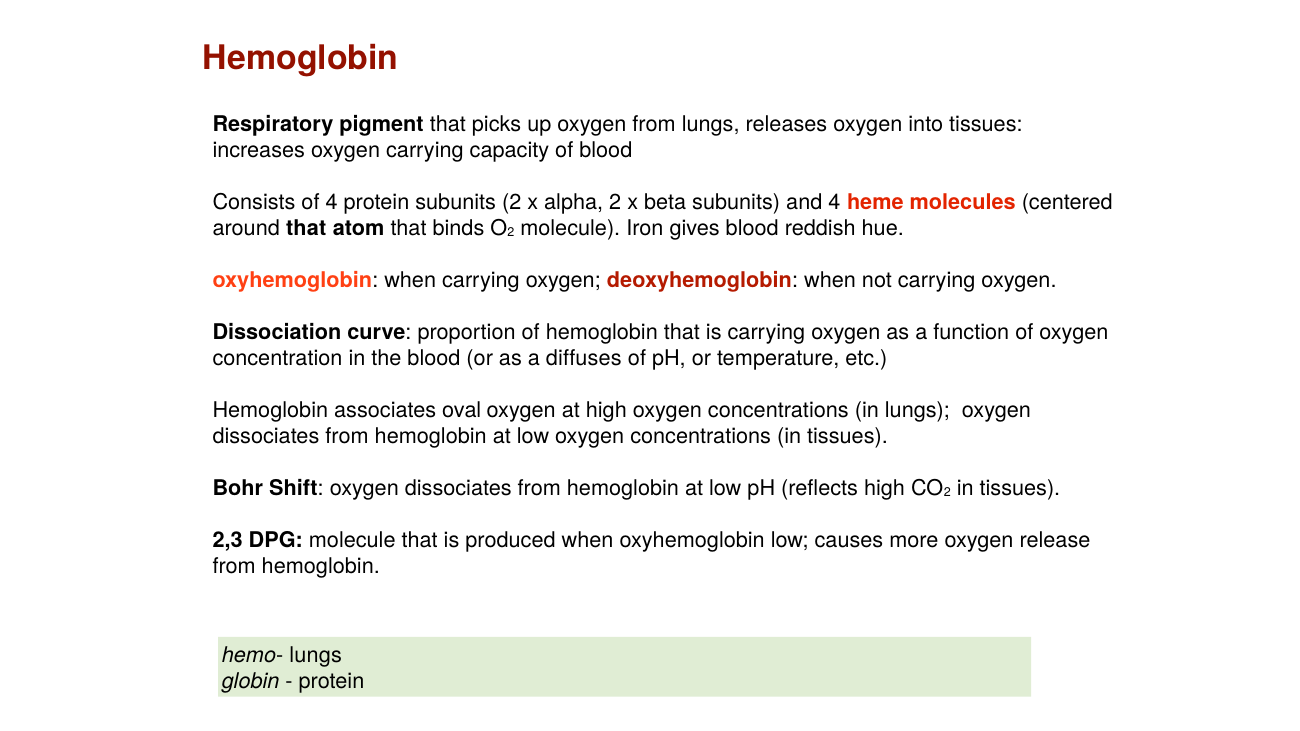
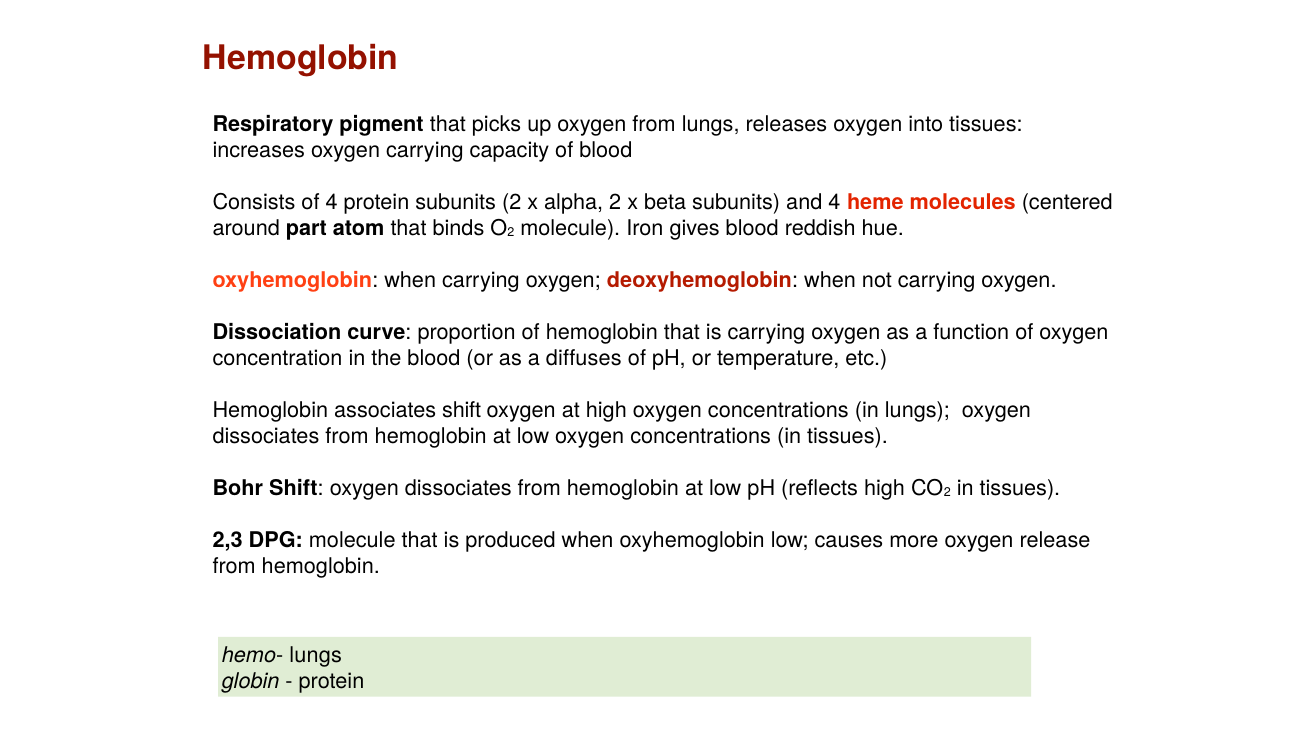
around that: that -> part
associates oval: oval -> shift
